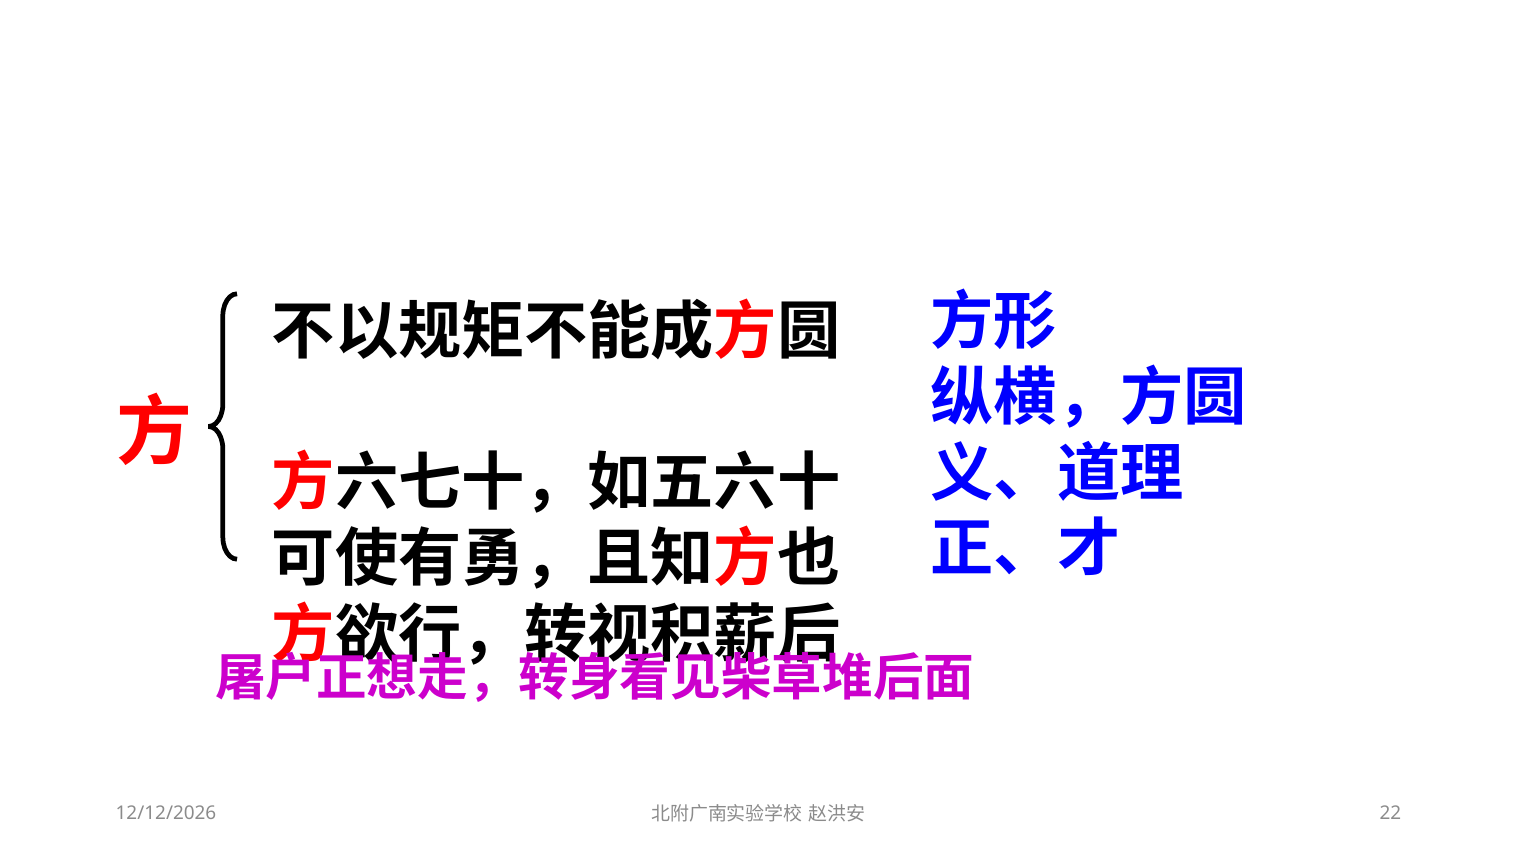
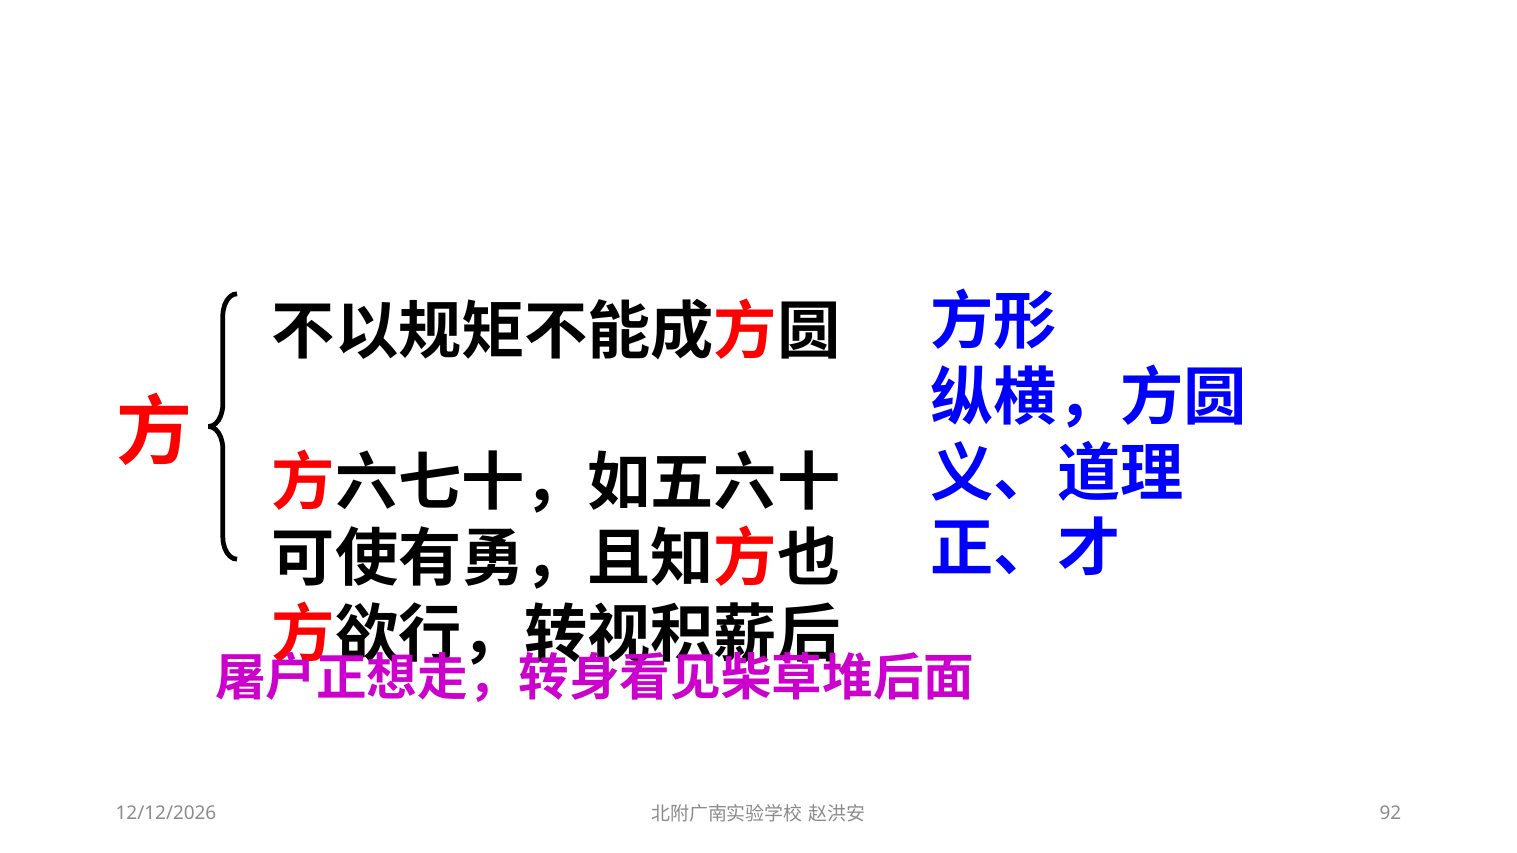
22: 22 -> 92
